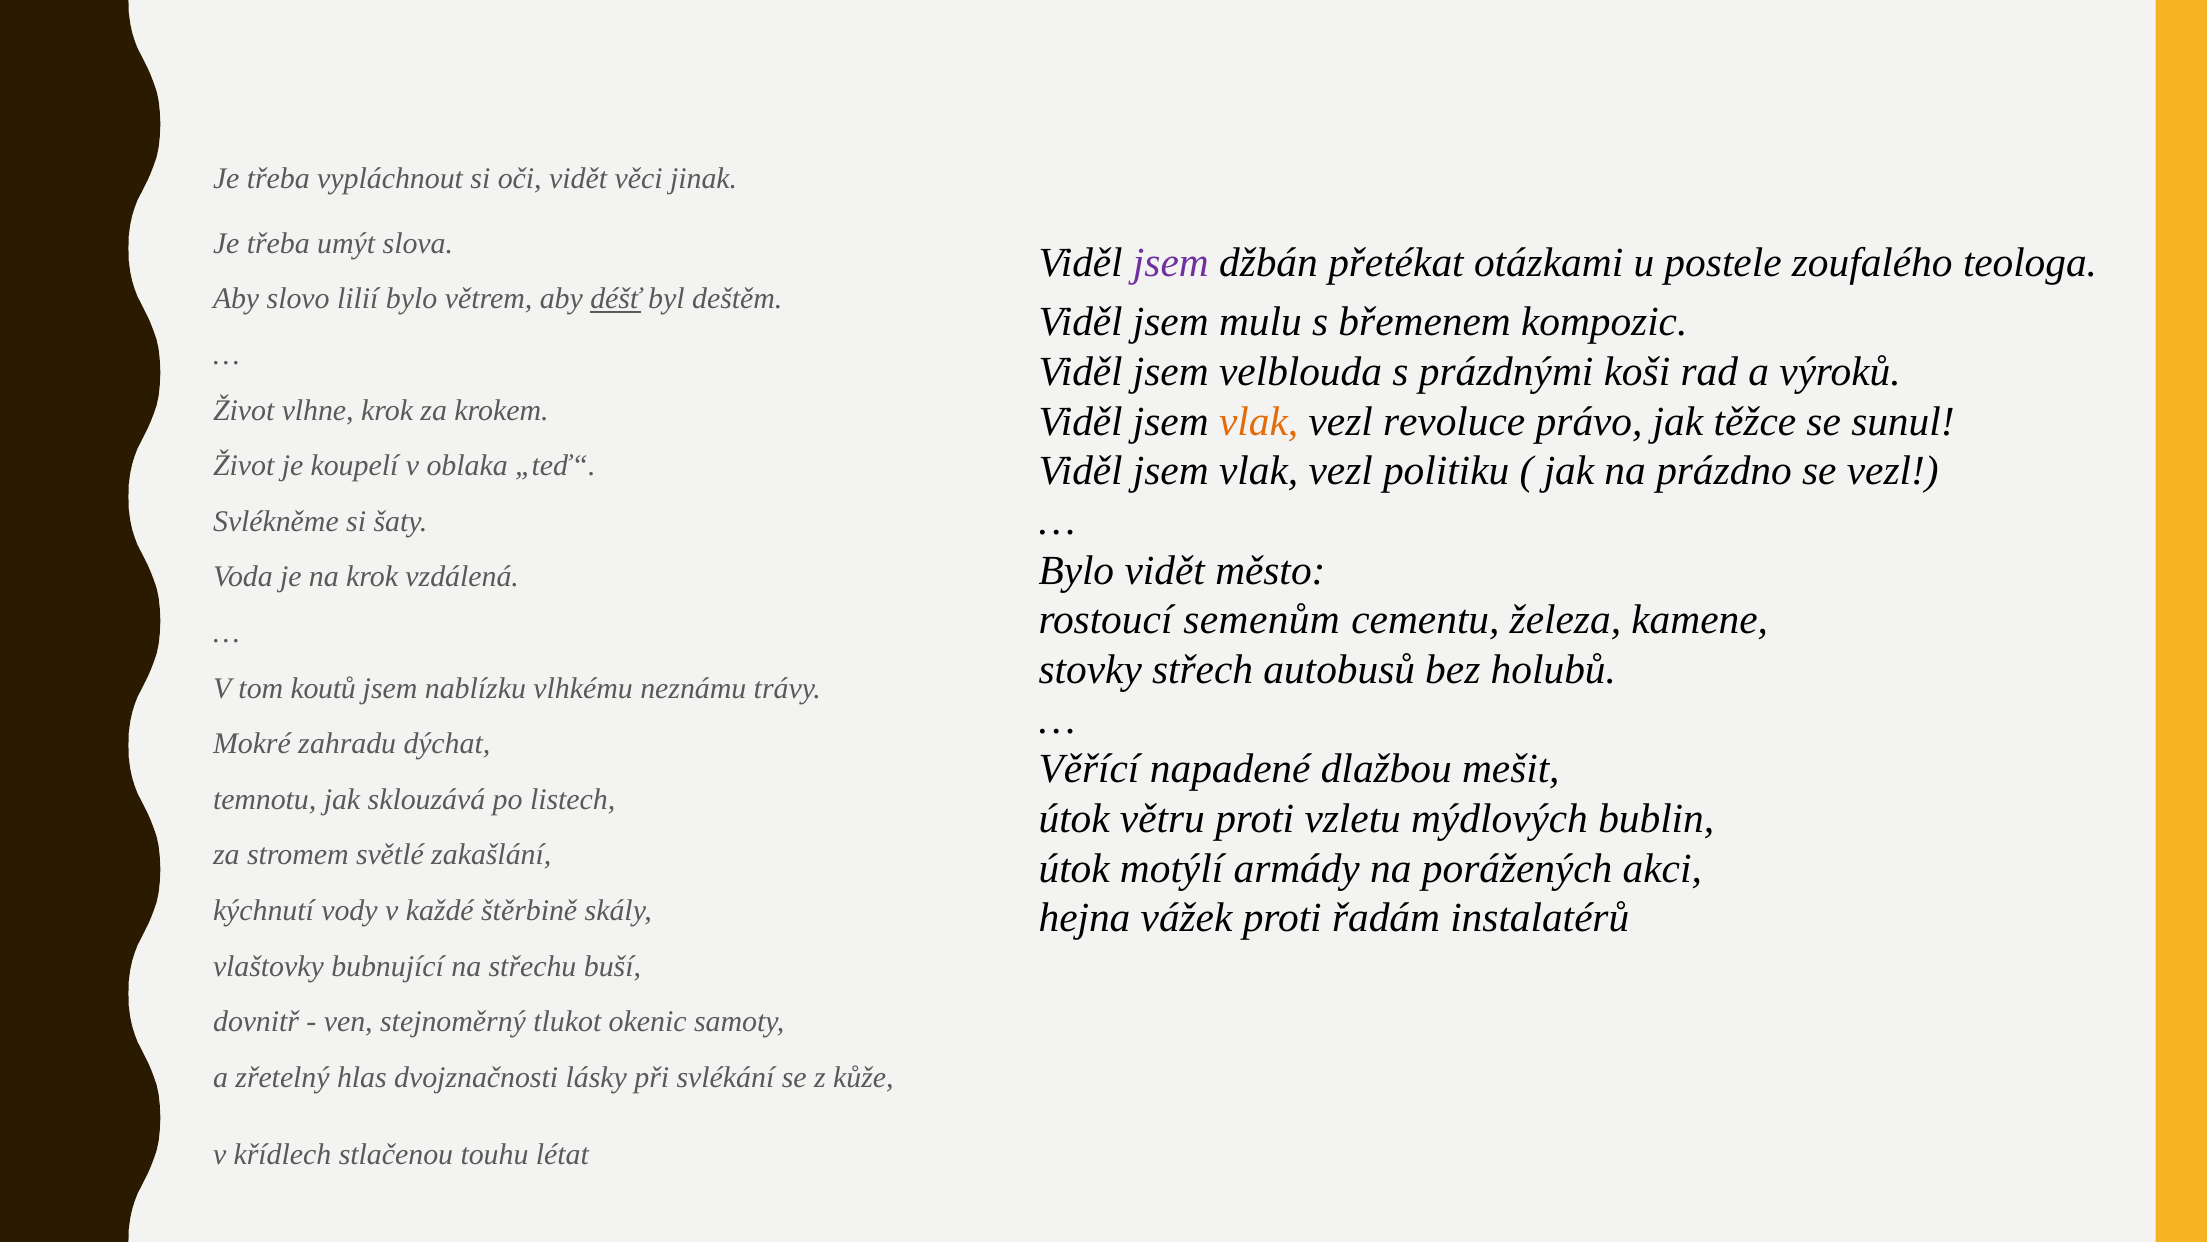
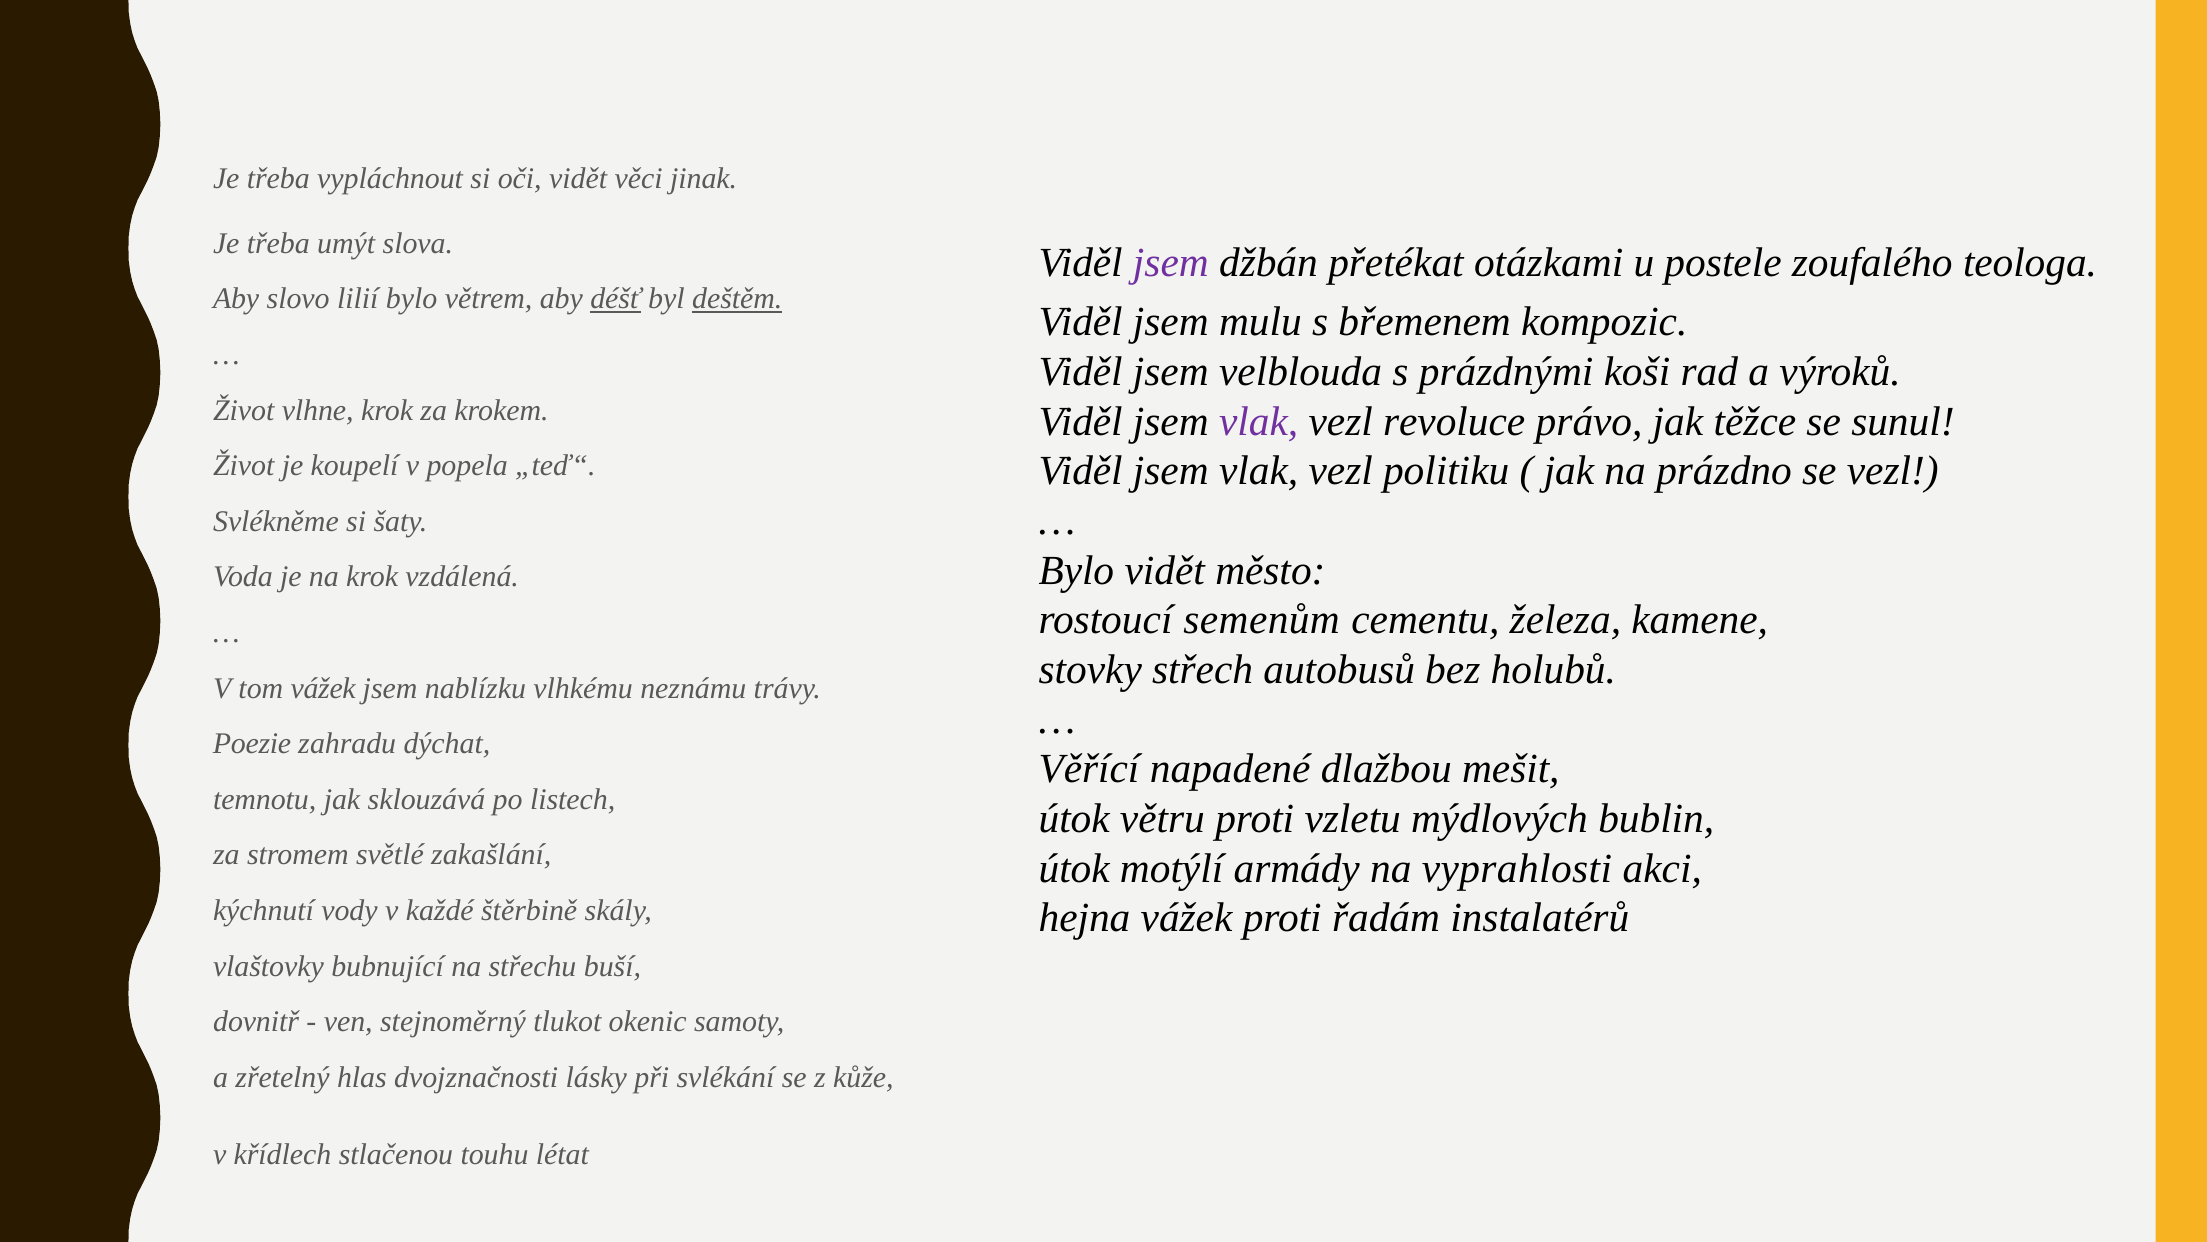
deštěm underline: none -> present
vlak at (1259, 421) colour: orange -> purple
oblaka: oblaka -> popela
tom koutů: koutů -> vážek
Mokré: Mokré -> Poezie
porážených: porážených -> vyprahlosti
